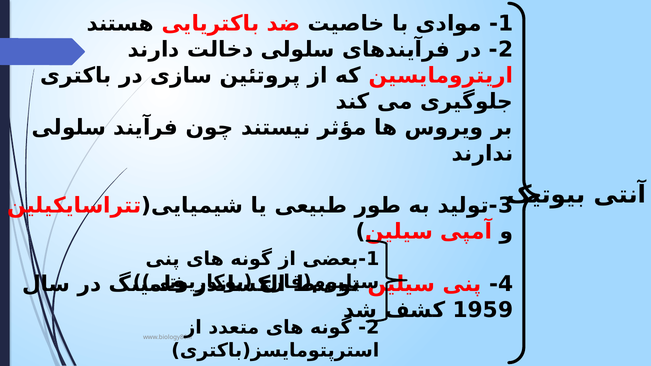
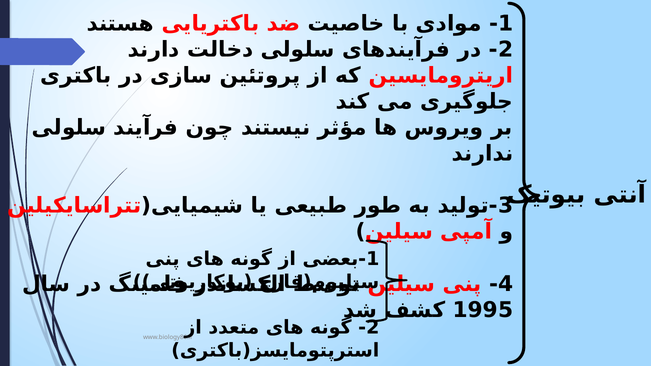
1959: 1959 -> 1995
